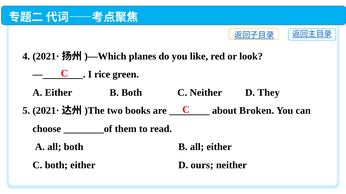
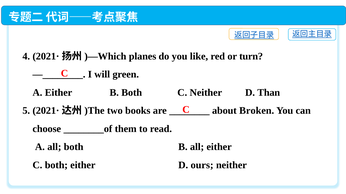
look: look -> turn
rice: rice -> will
They: They -> Than
